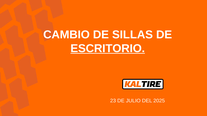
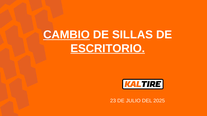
CAMBIO underline: none -> present
